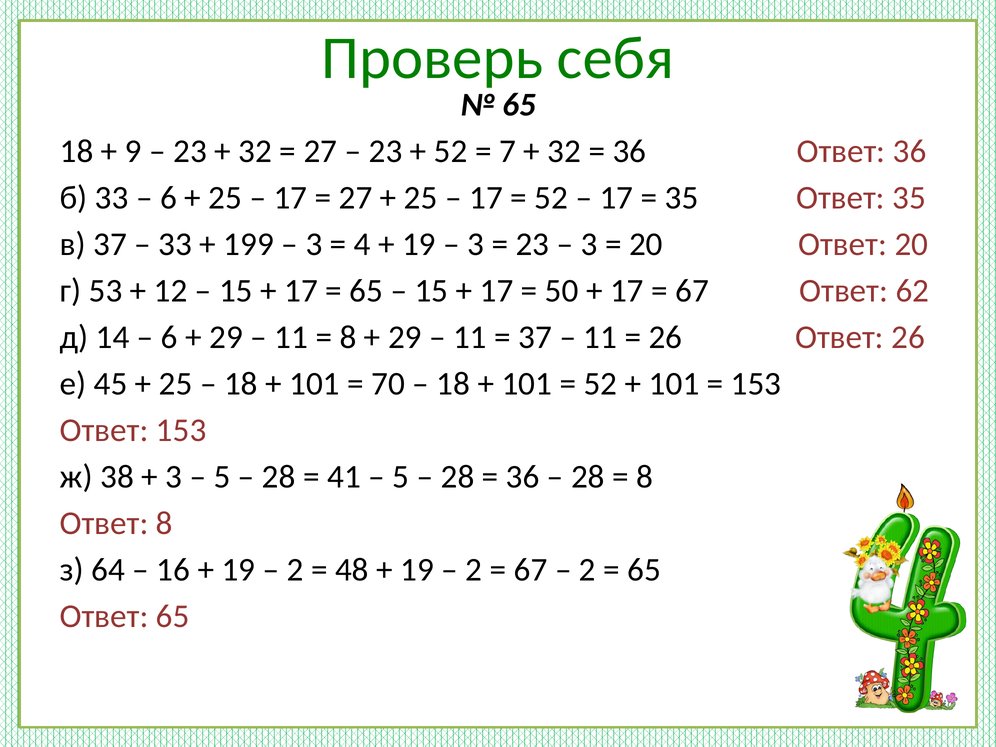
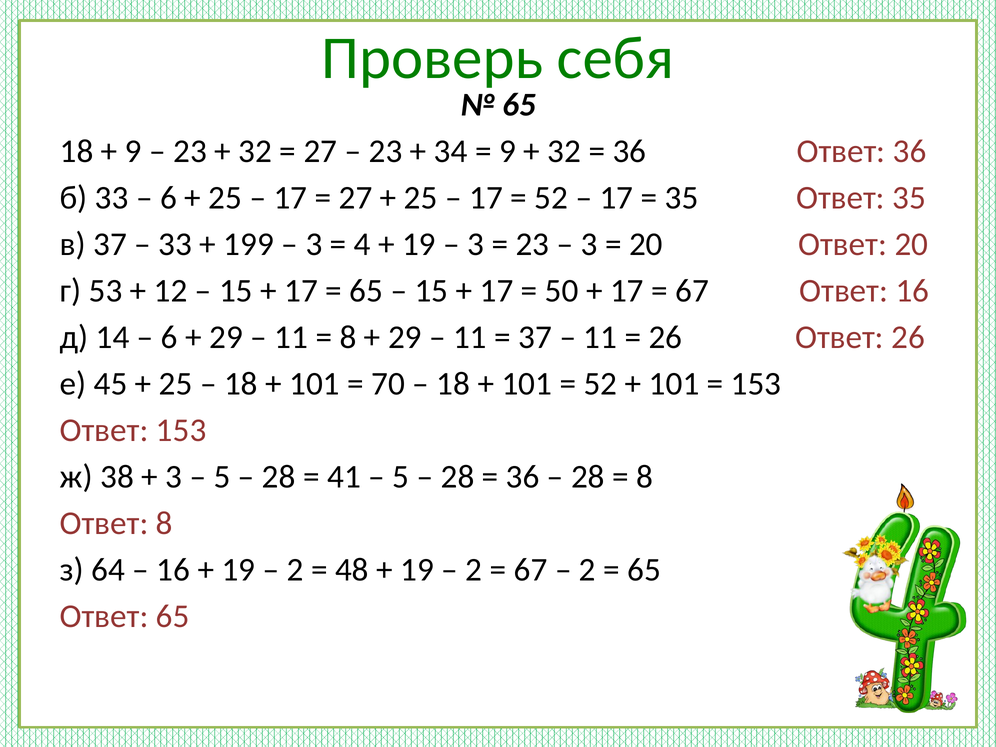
52 at (451, 151): 52 -> 34
7 at (507, 151): 7 -> 9
Ответ 62: 62 -> 16
